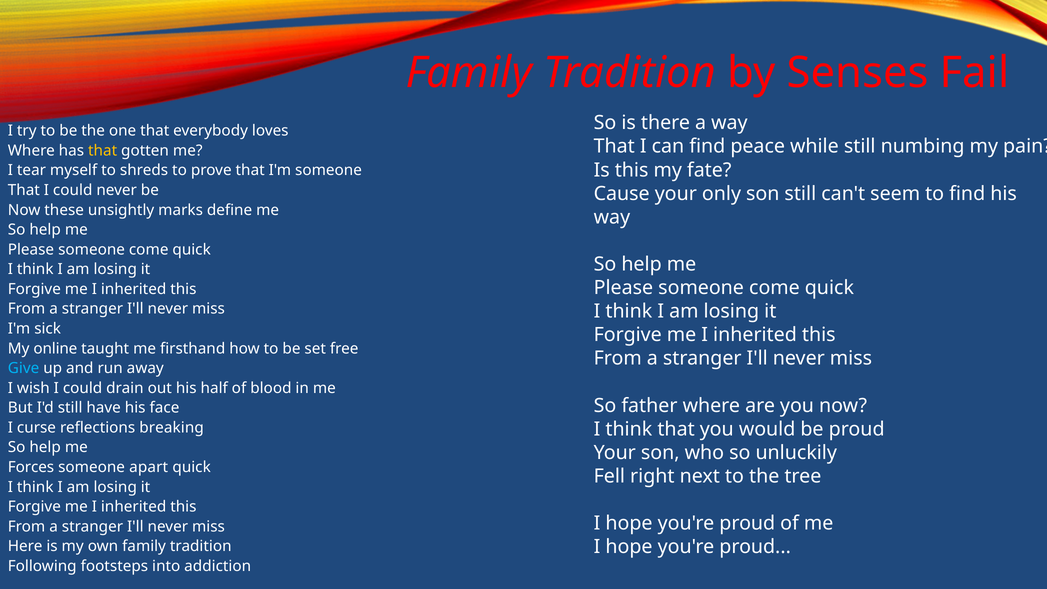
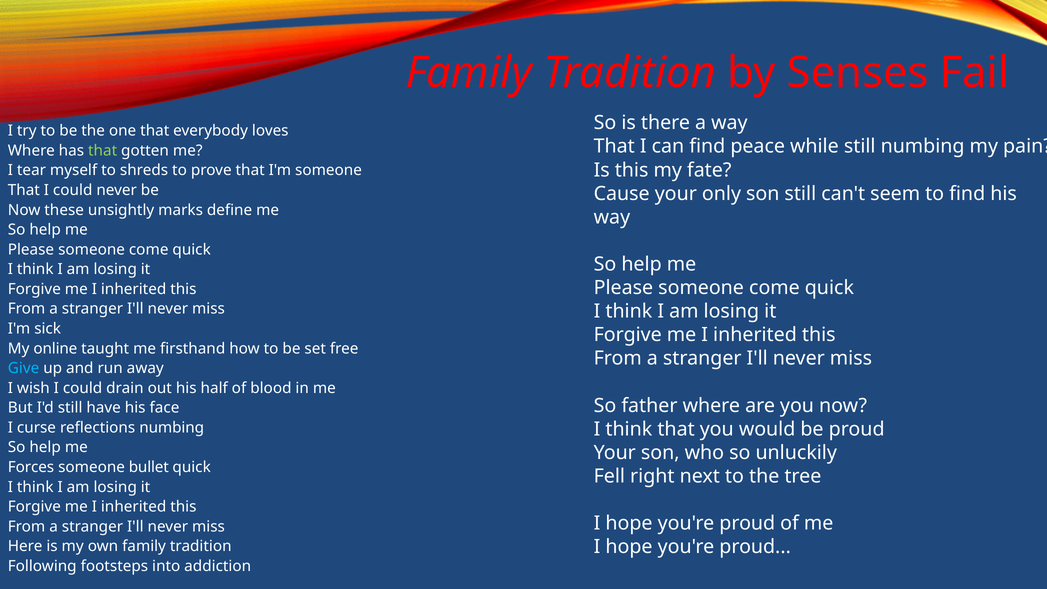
that at (103, 151) colour: yellow -> light green
reflections breaking: breaking -> numbing
apart: apart -> bullet
